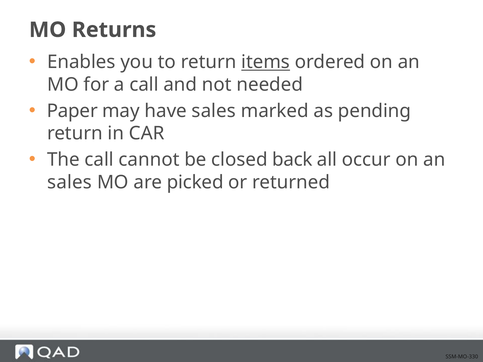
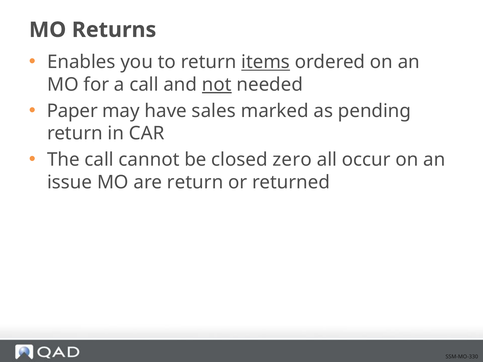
not underline: none -> present
back: back -> zero
sales at (70, 182): sales -> issue
are picked: picked -> return
